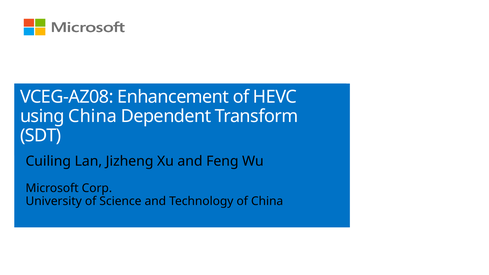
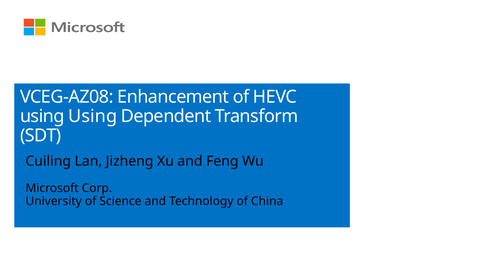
using China: China -> Using
